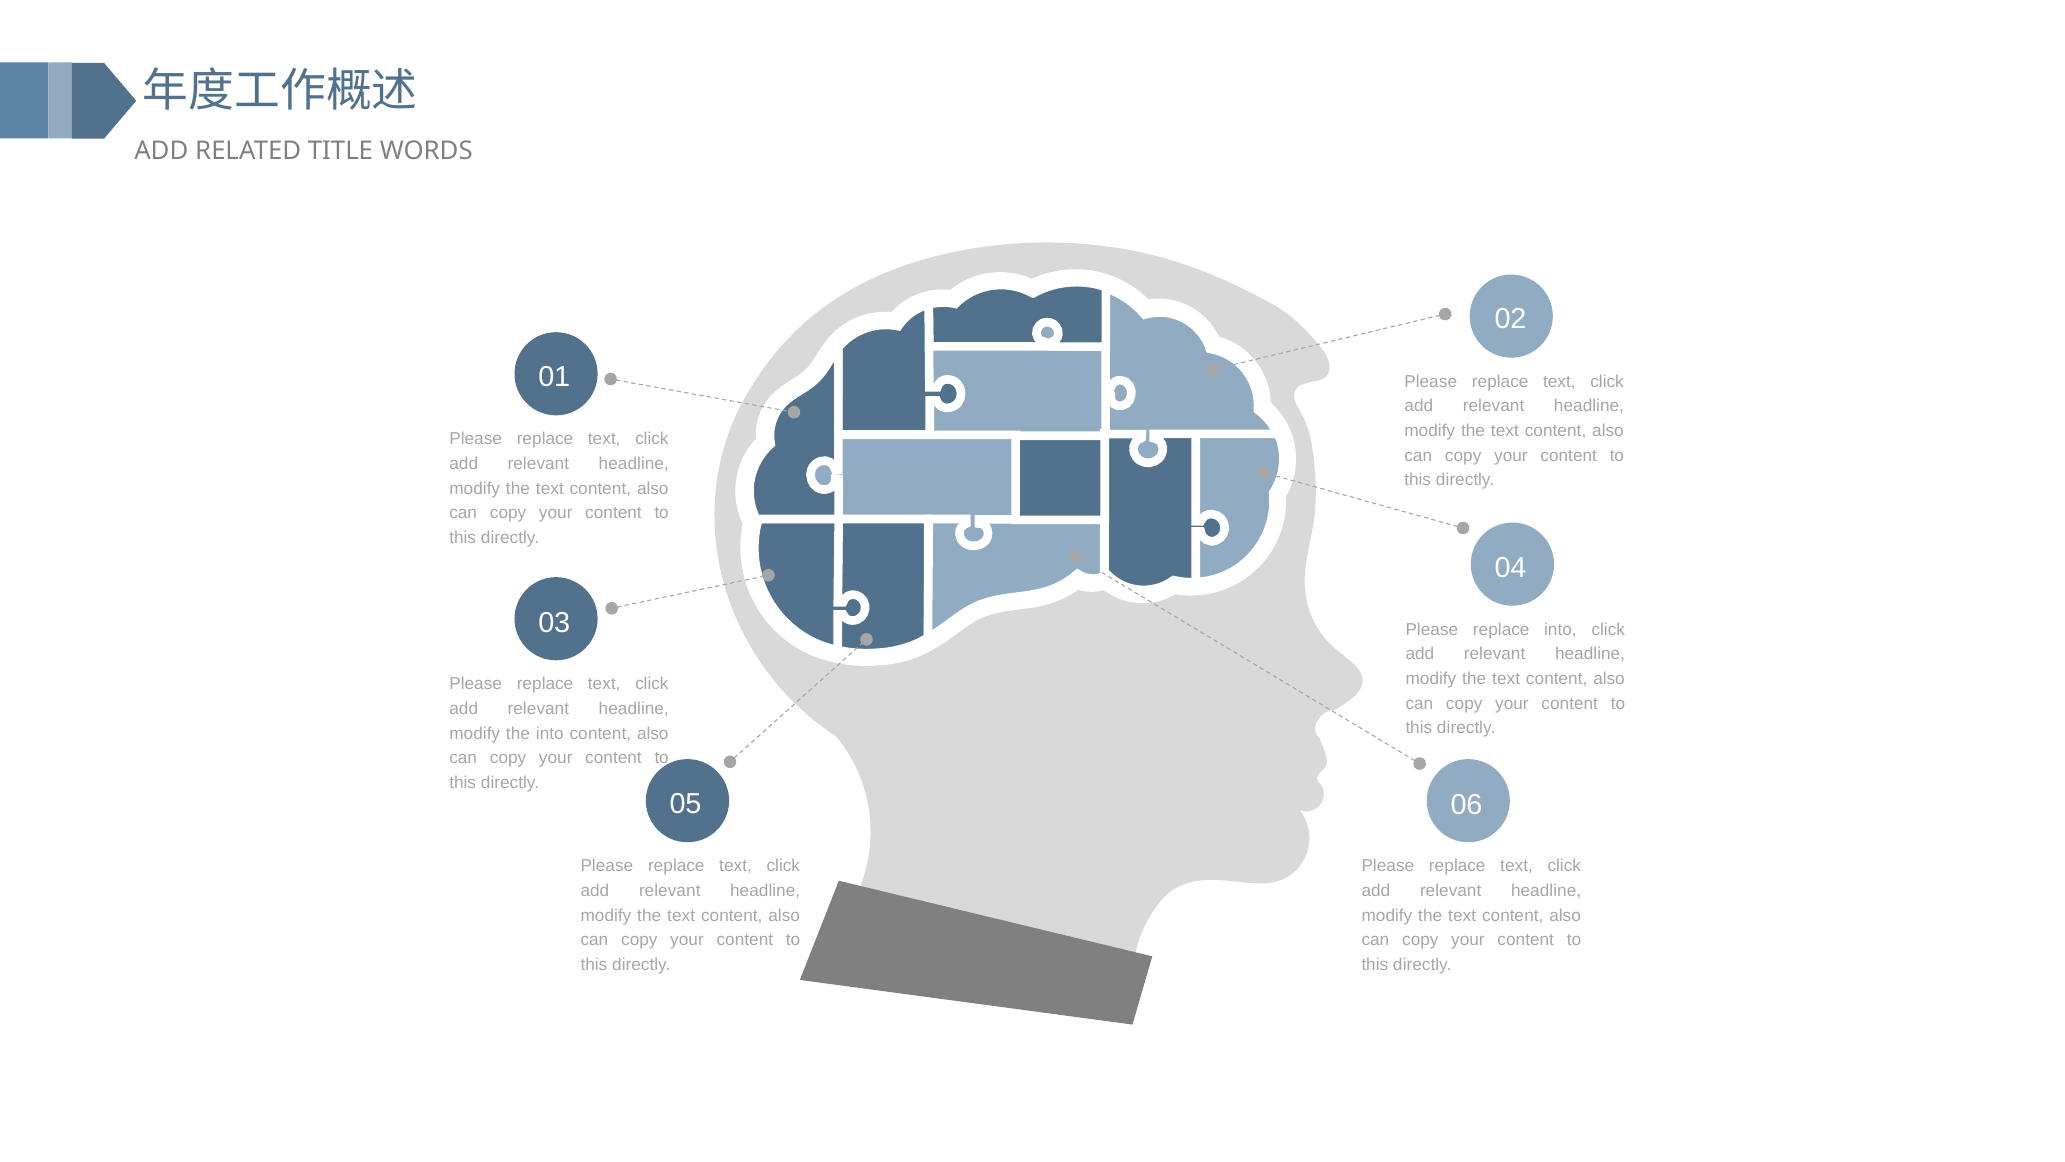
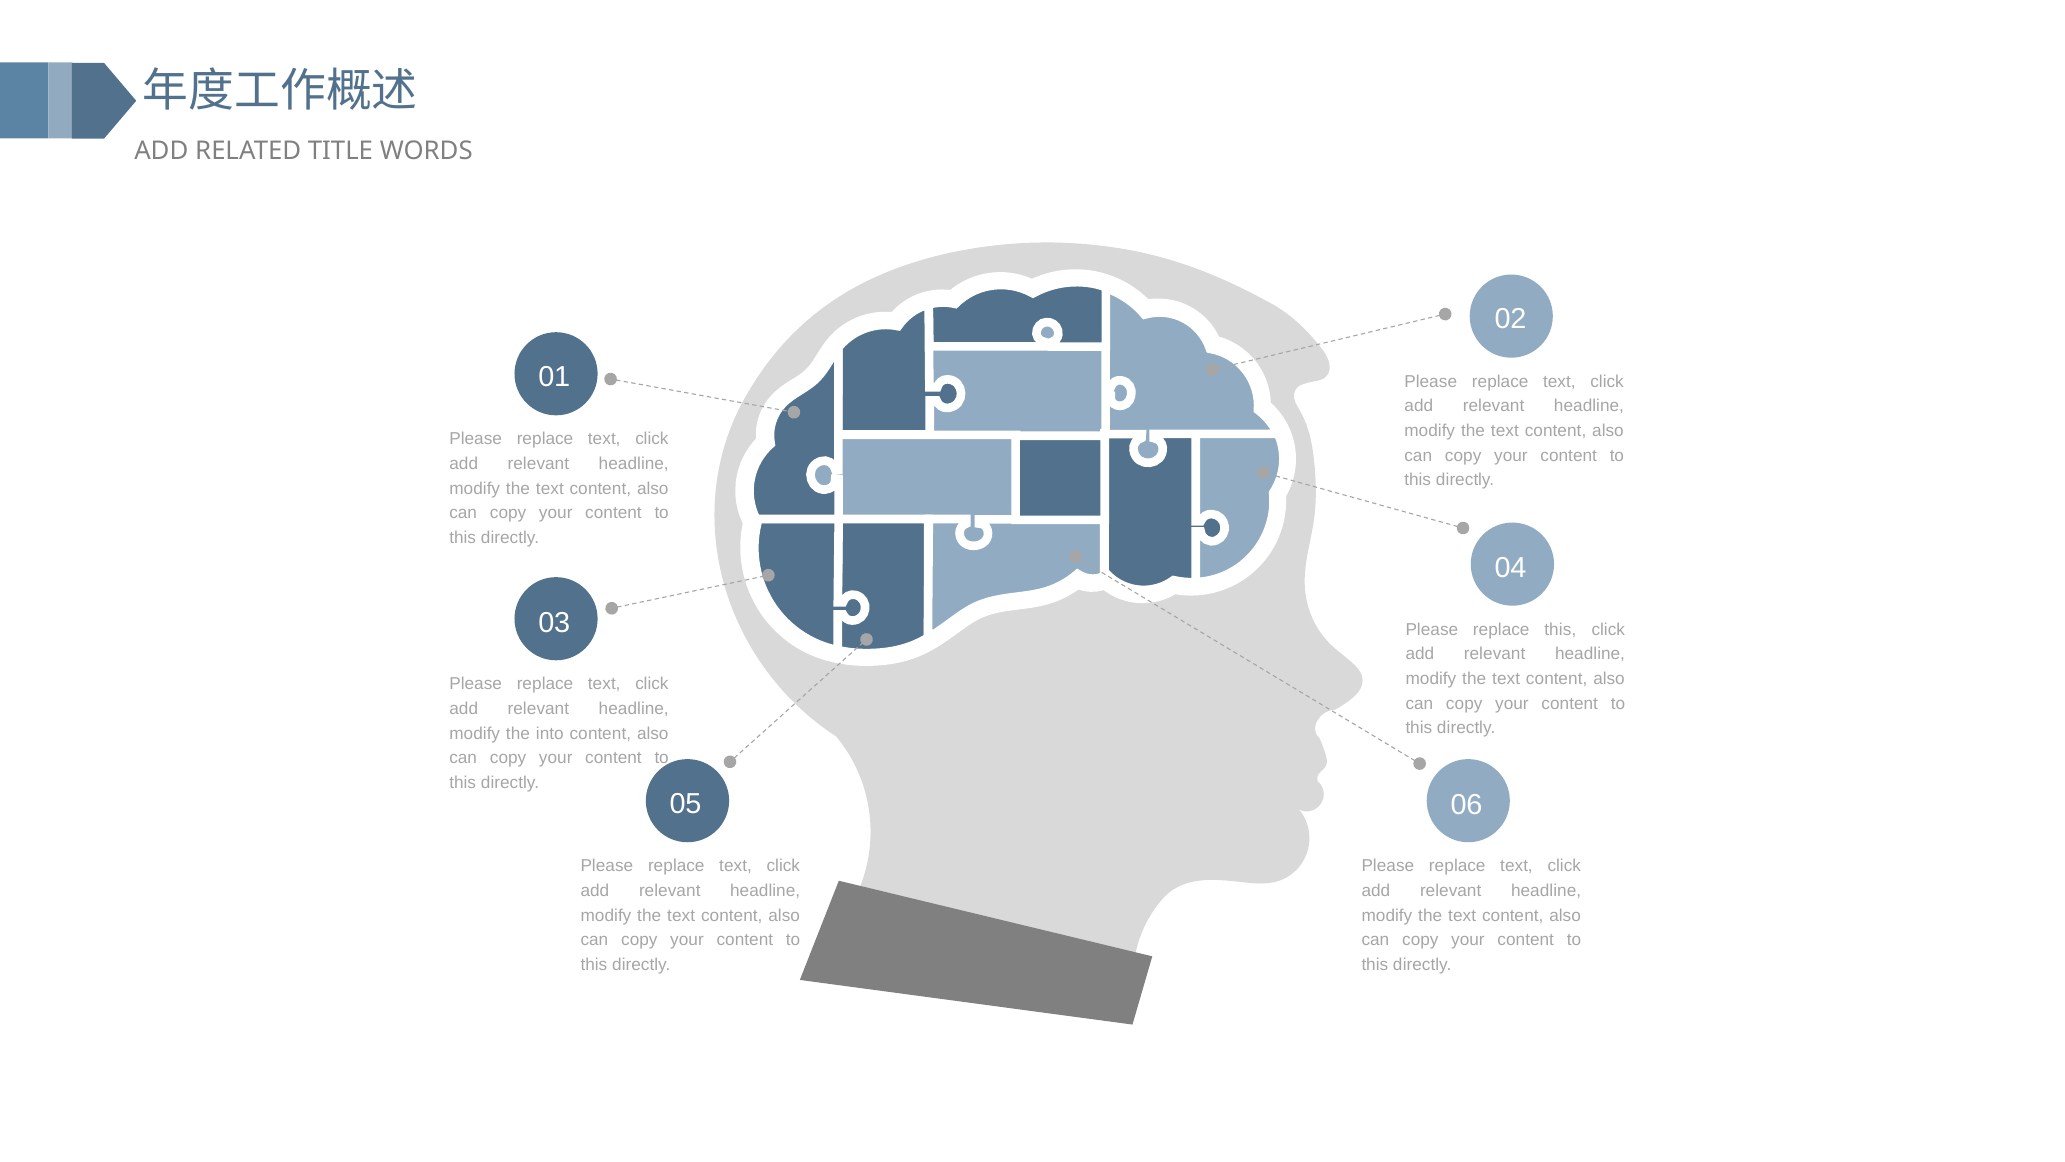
replace into: into -> this
